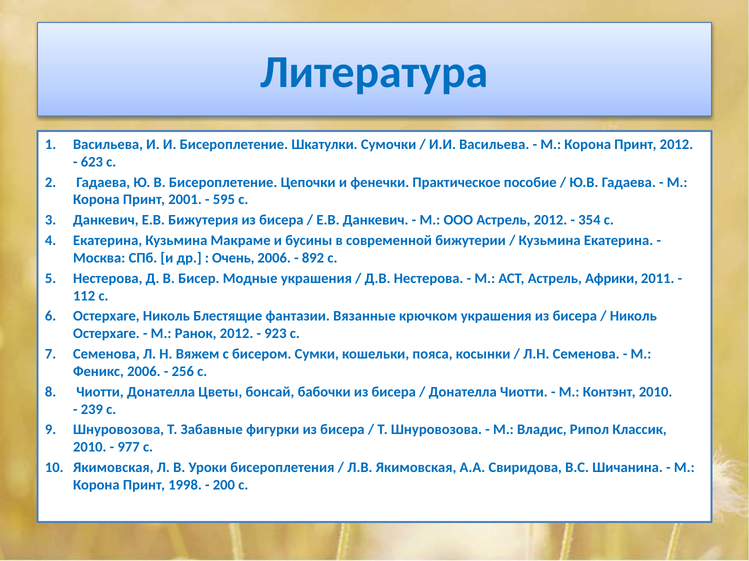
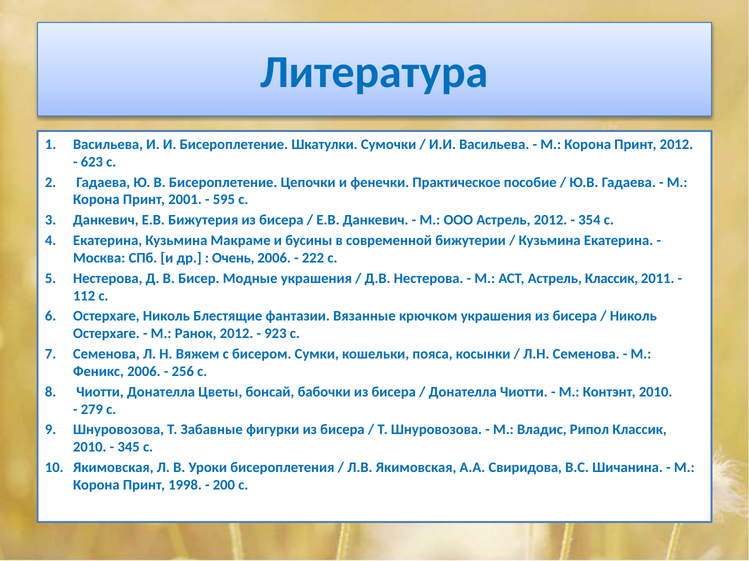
892: 892 -> 222
Астрель Африки: Африки -> Классик
239: 239 -> 279
977: 977 -> 345
